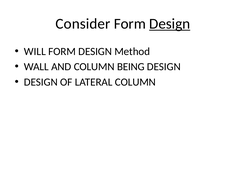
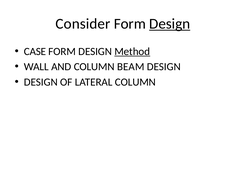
WILL: WILL -> CASE
Method underline: none -> present
BEING: BEING -> BEAM
